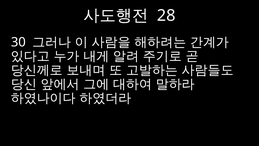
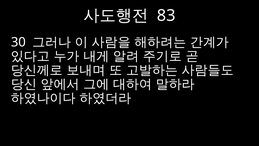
28: 28 -> 83
